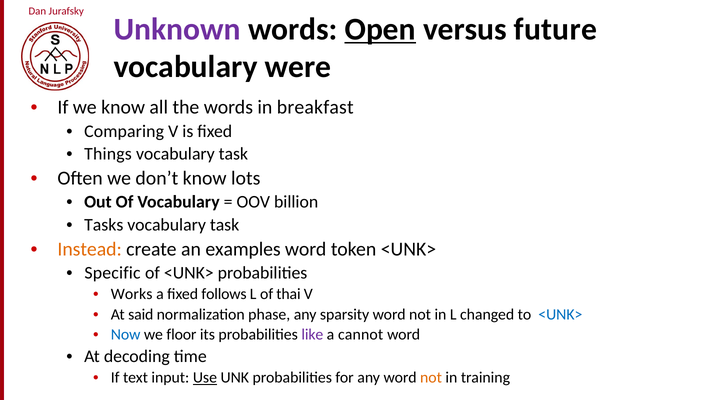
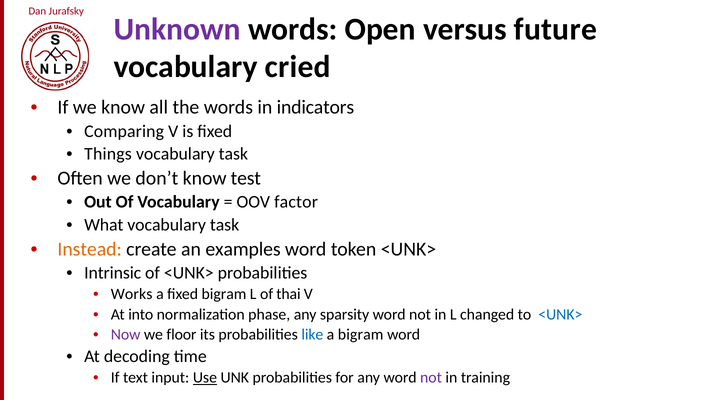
Open underline: present -> none
were: were -> cried
breakfast: breakfast -> indicators
lots: lots -> test
billion: billion -> factor
Tasks: Tasks -> What
Specific: Specific -> Intrinsic
fixed follows: follows -> bigram
said: said -> into
Now colour: blue -> purple
like colour: purple -> blue
a cannot: cannot -> bigram
not at (431, 378) colour: orange -> purple
